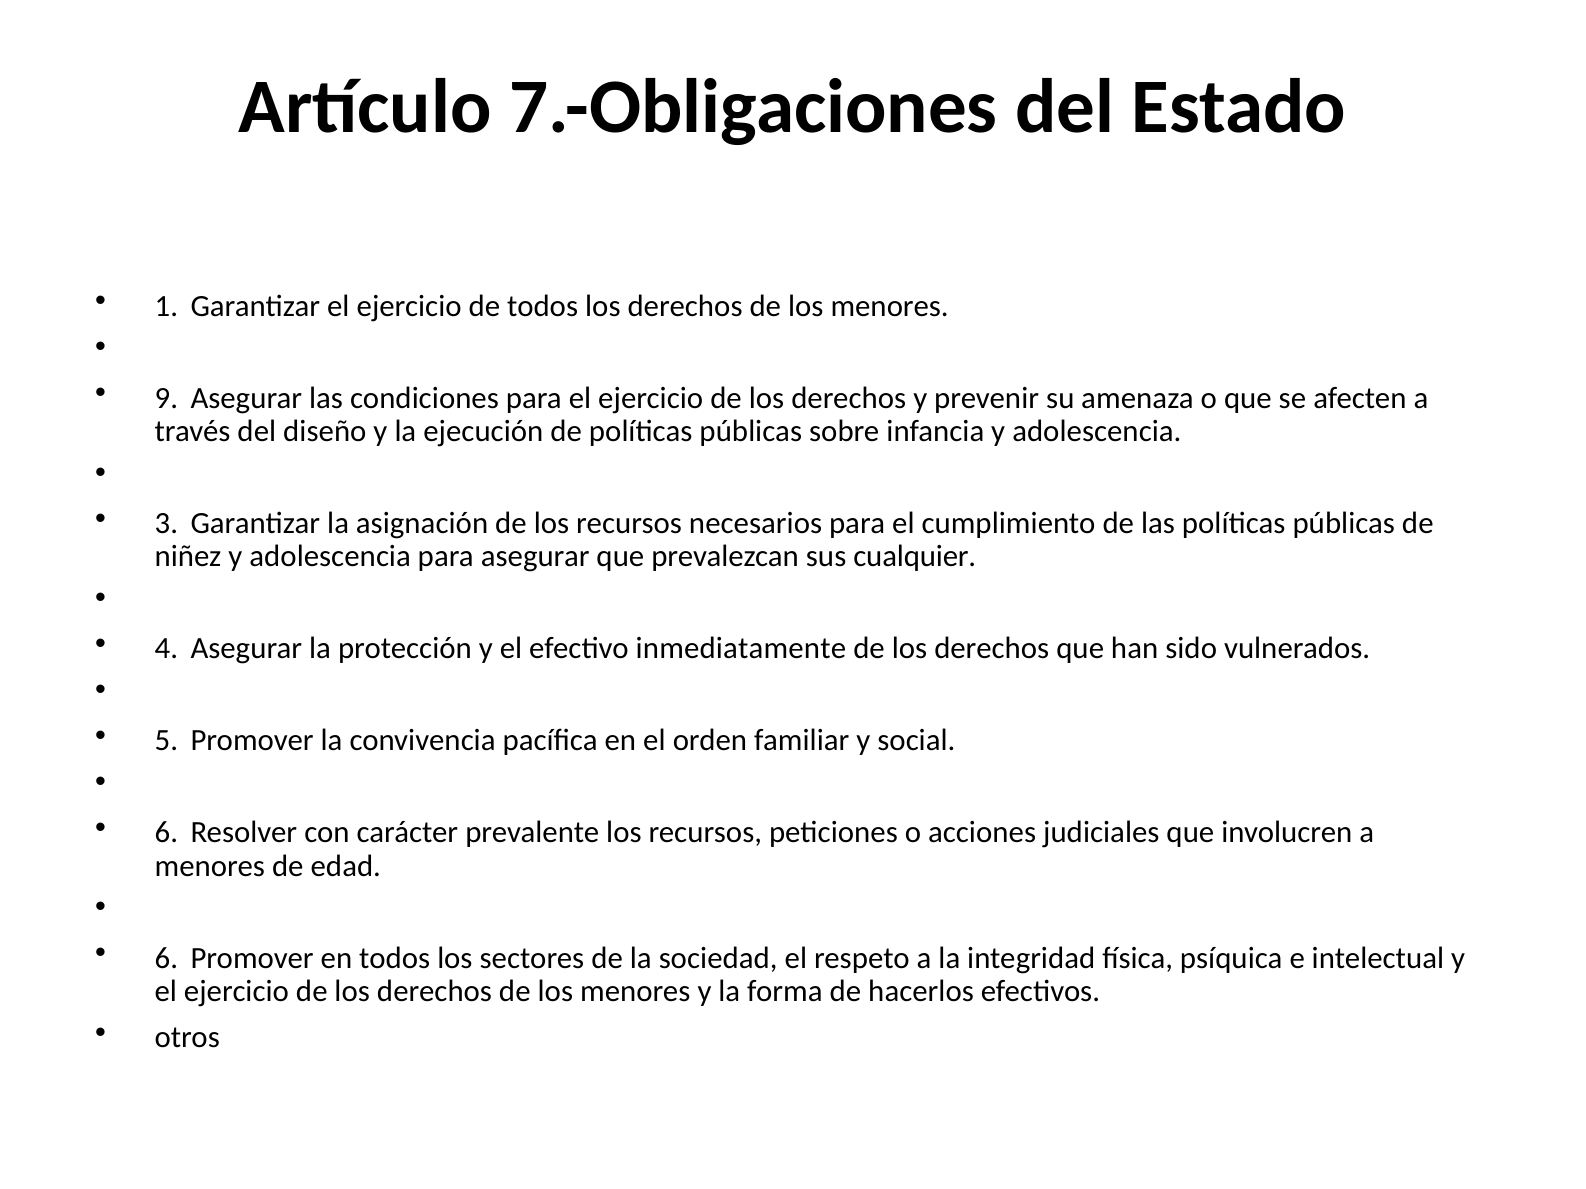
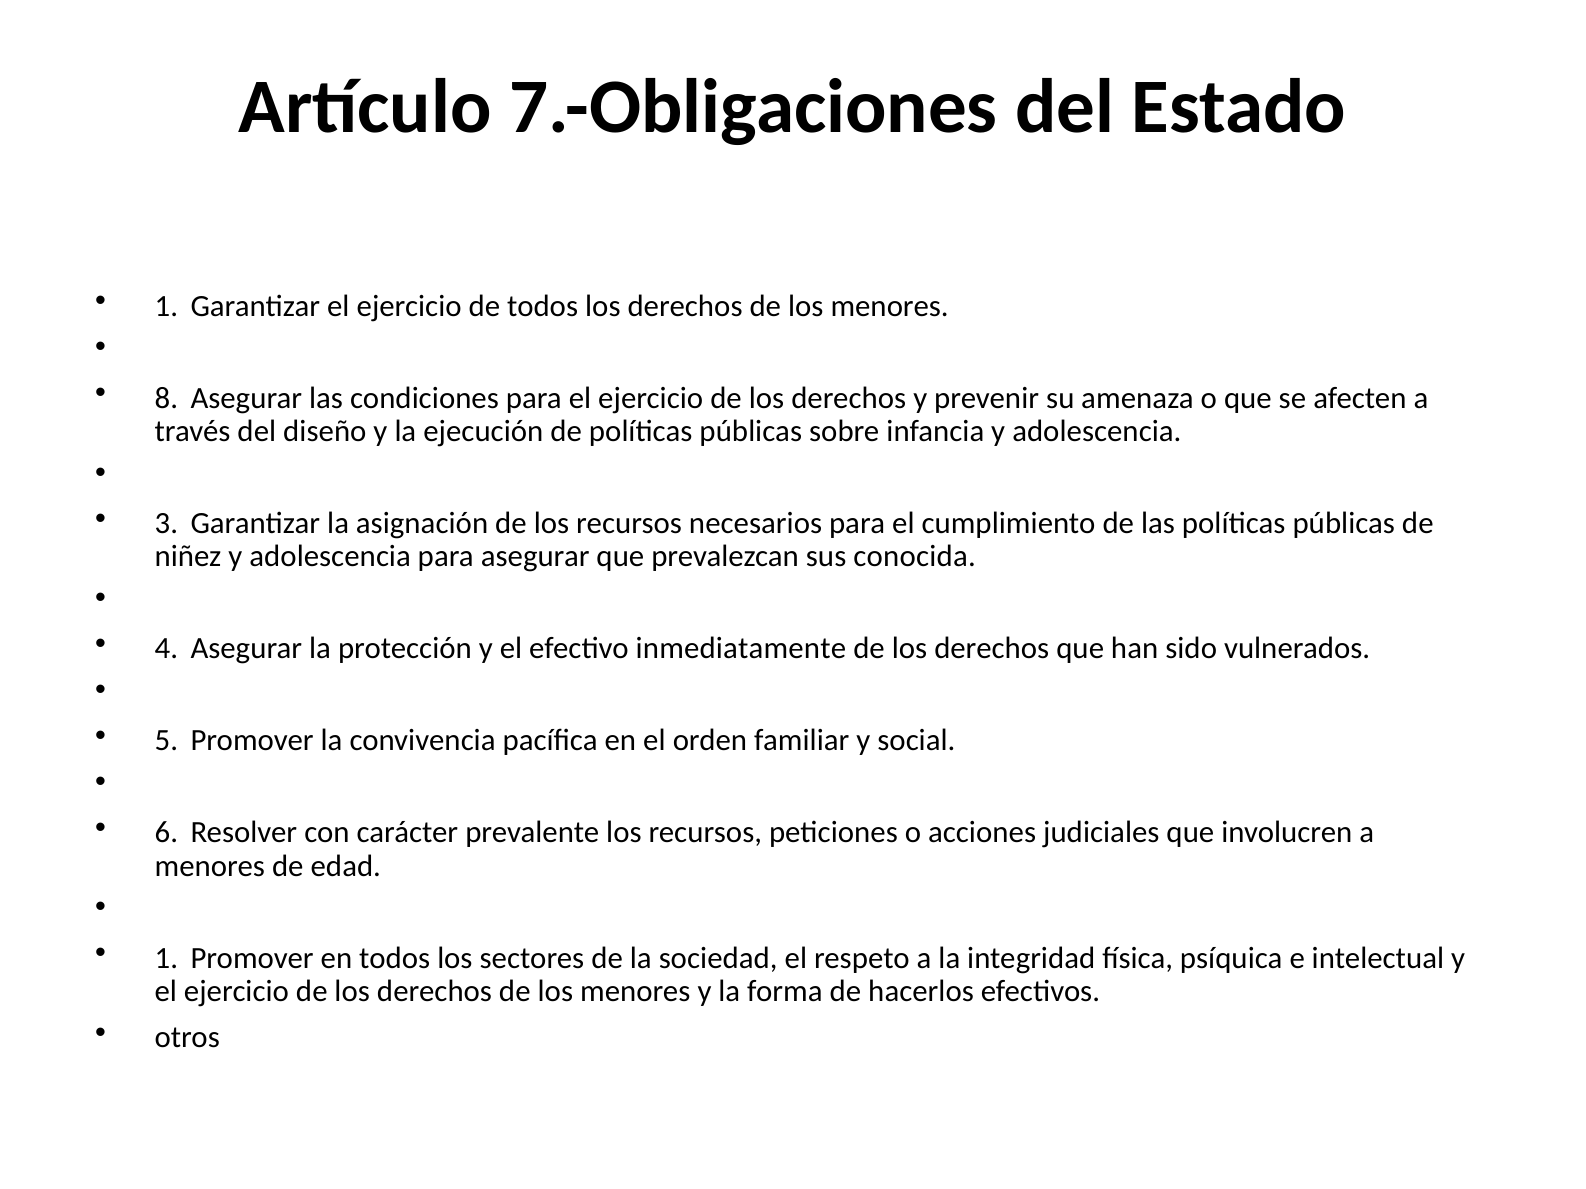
9: 9 -> 8
cualquier: cualquier -> conocida
6 at (166, 958): 6 -> 1
